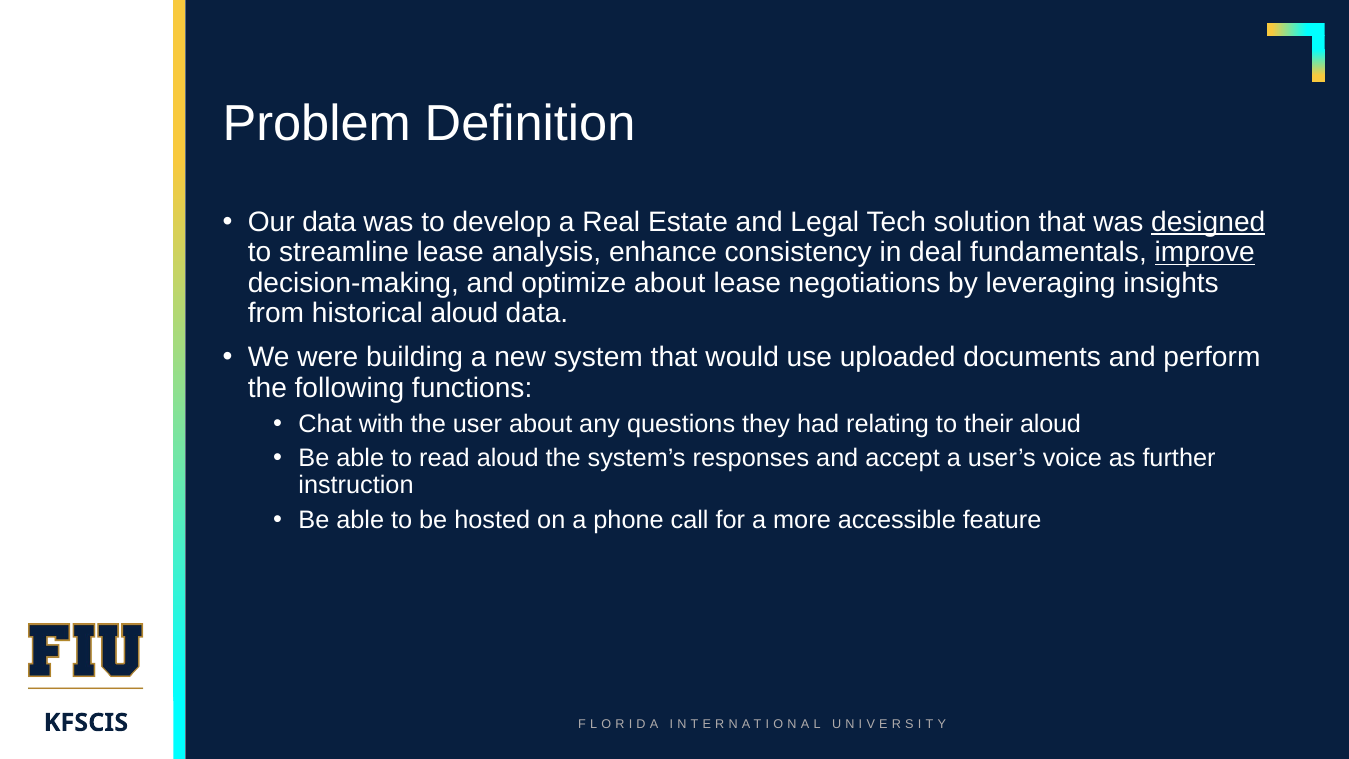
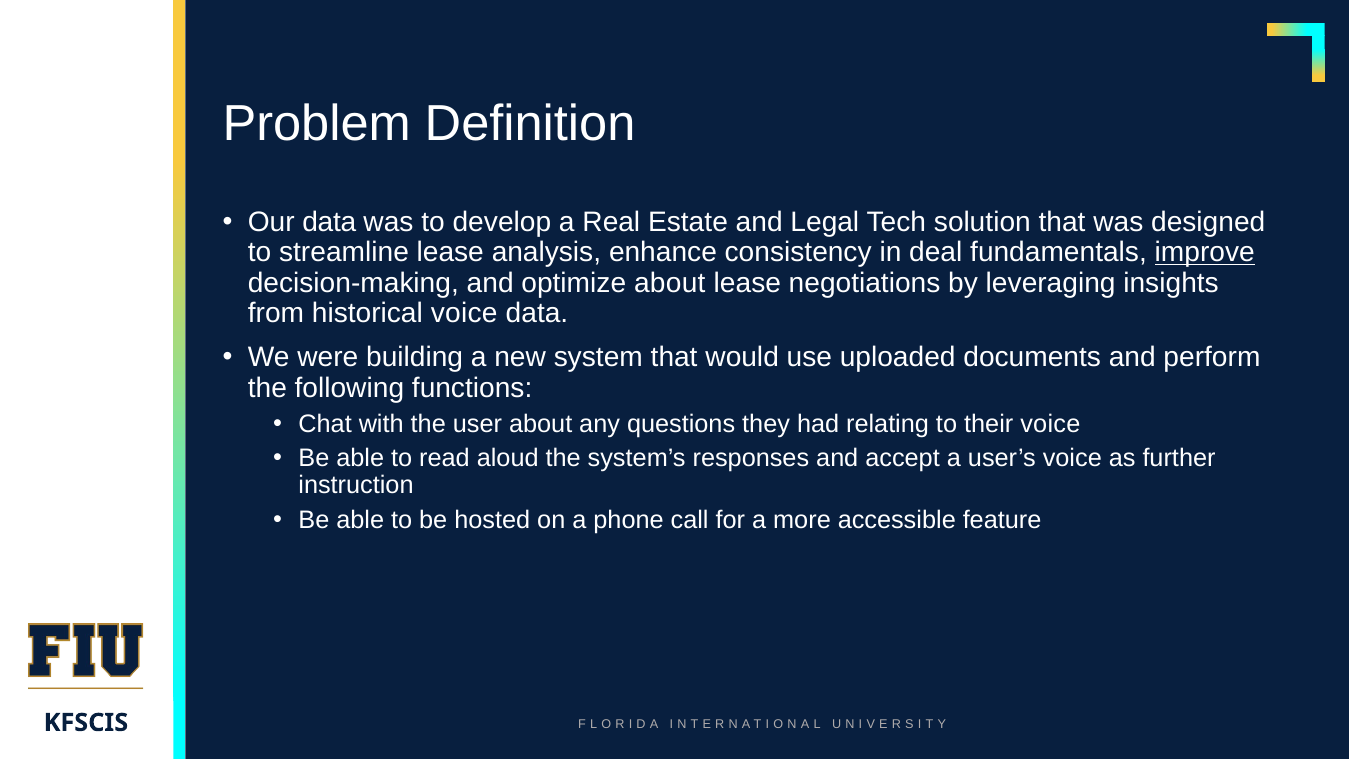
designed underline: present -> none
historical aloud: aloud -> voice
their aloud: aloud -> voice
